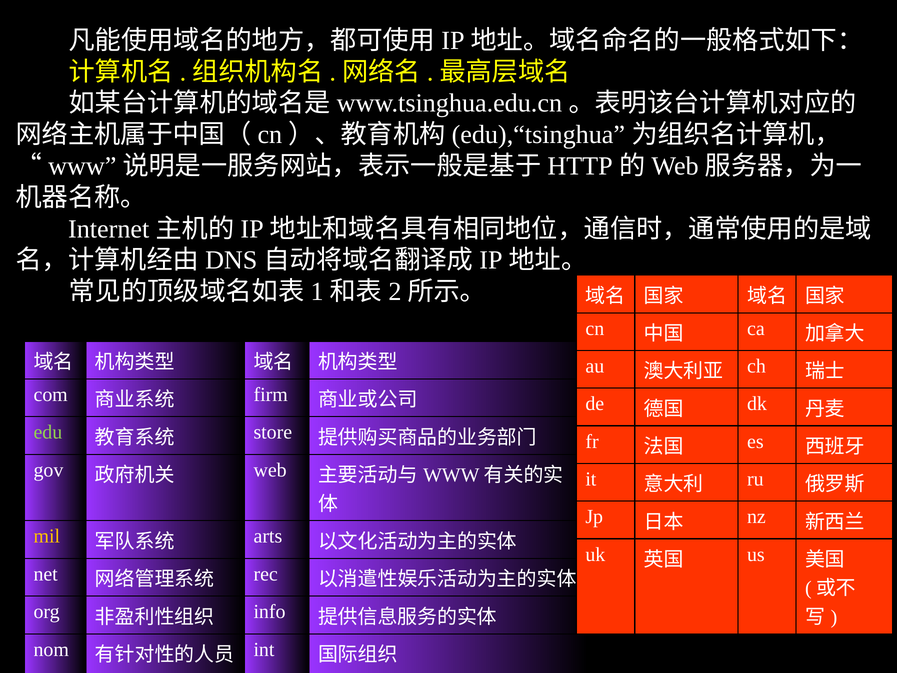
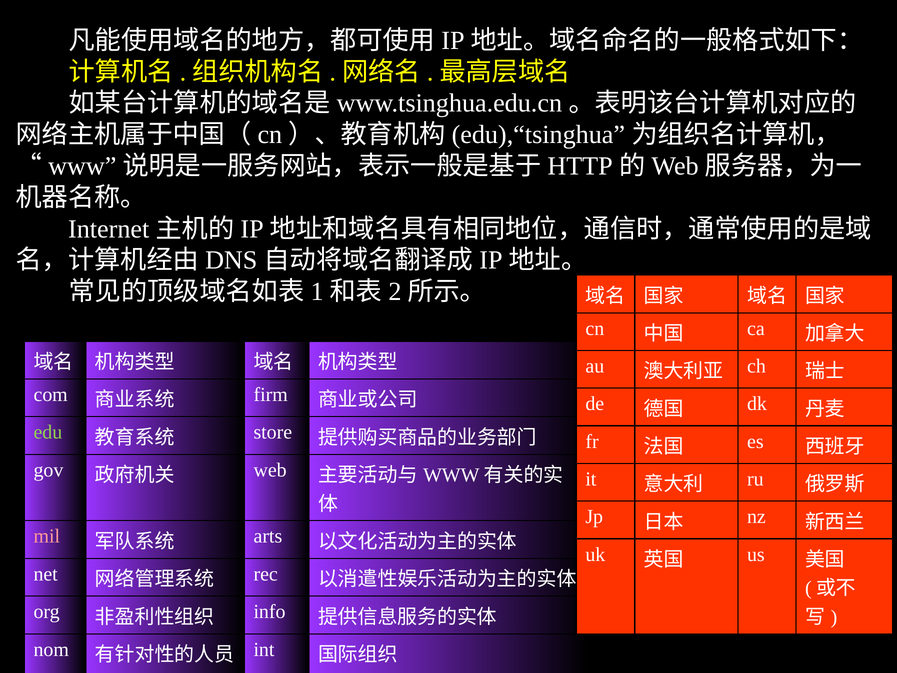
mil colour: yellow -> pink
